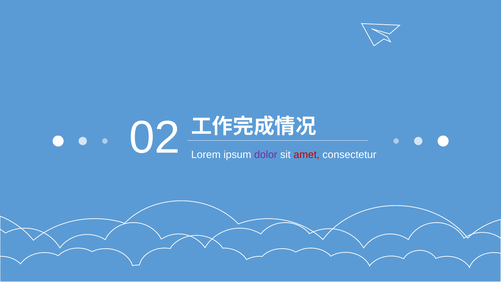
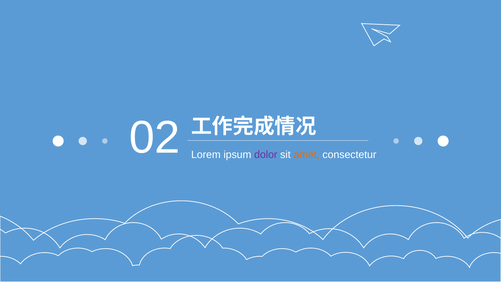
amet colour: red -> orange
